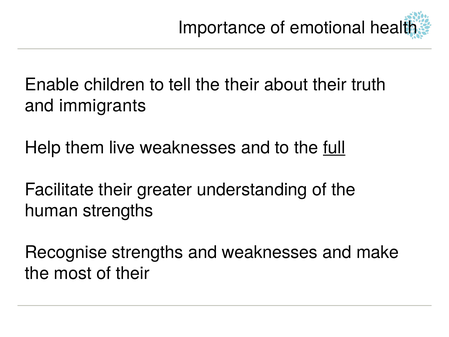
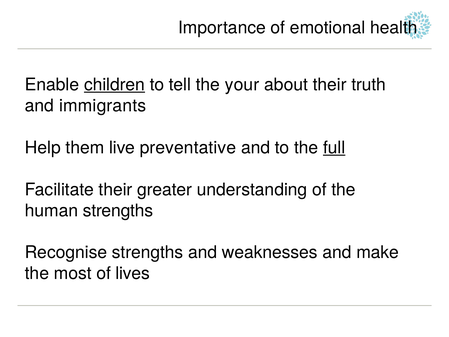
children underline: none -> present
the their: their -> your
live weaknesses: weaknesses -> preventative
of their: their -> lives
